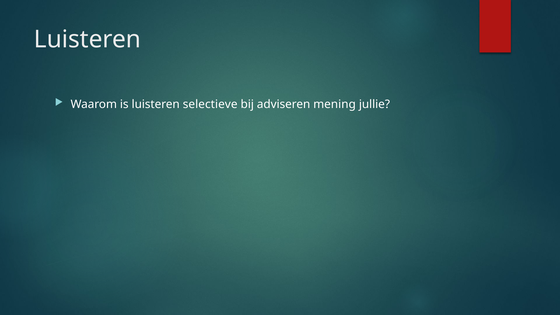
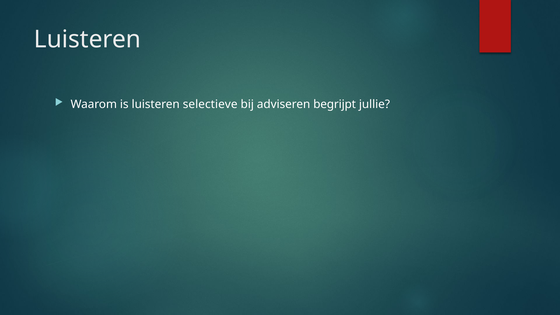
mening: mening -> begrijpt
